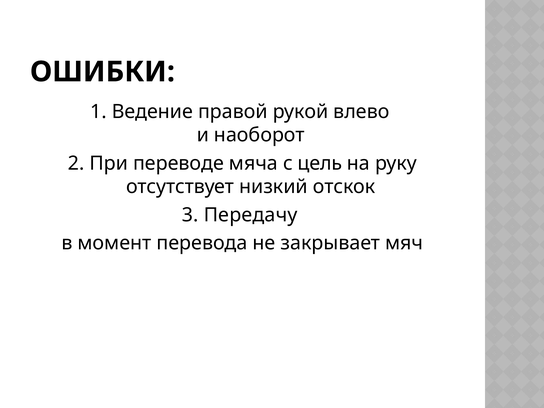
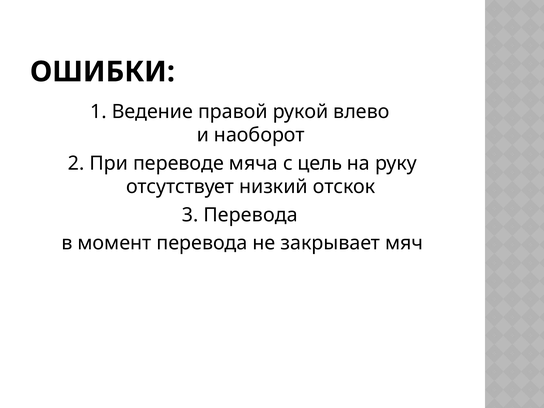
3 Передачу: Передачу -> Перевода
